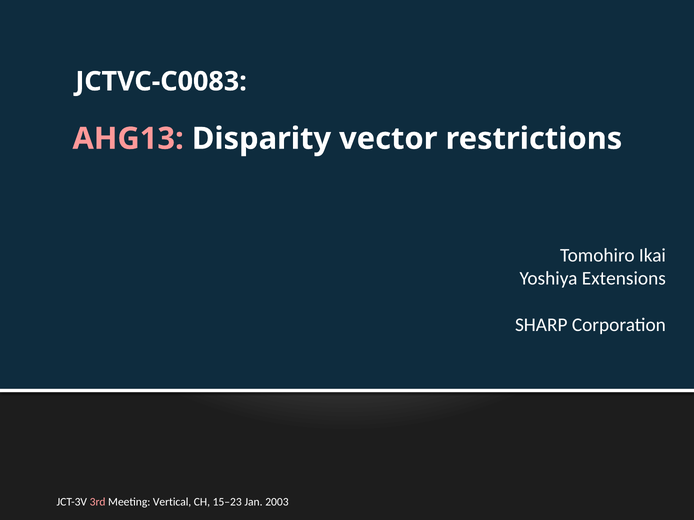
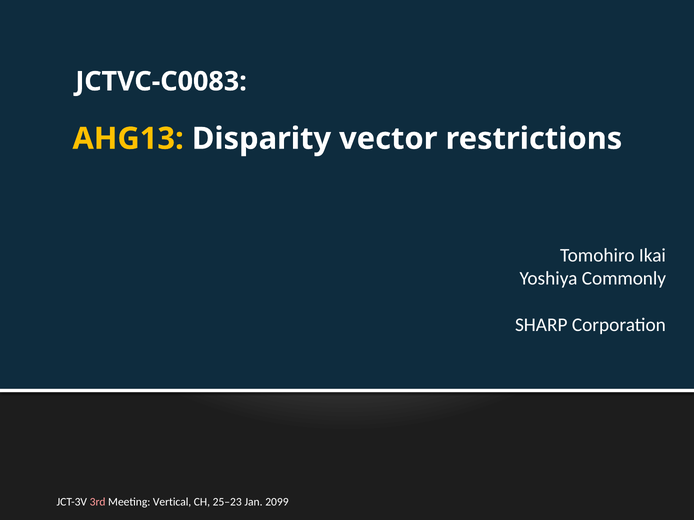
AHG13 colour: pink -> yellow
Extensions: Extensions -> Commonly
15–23: 15–23 -> 25–23
2003: 2003 -> 2099
